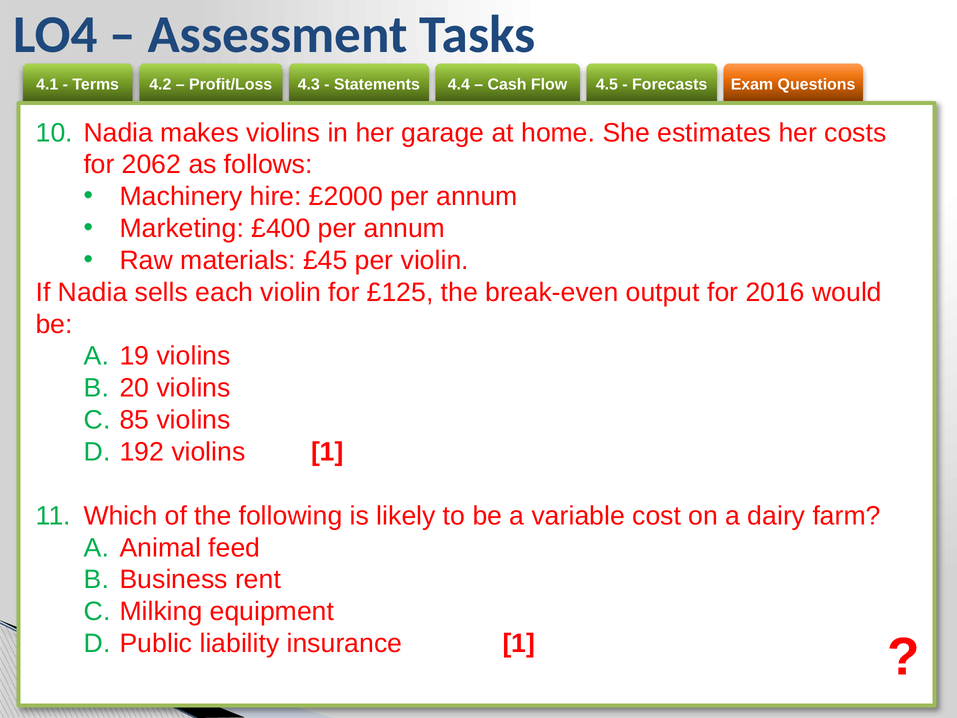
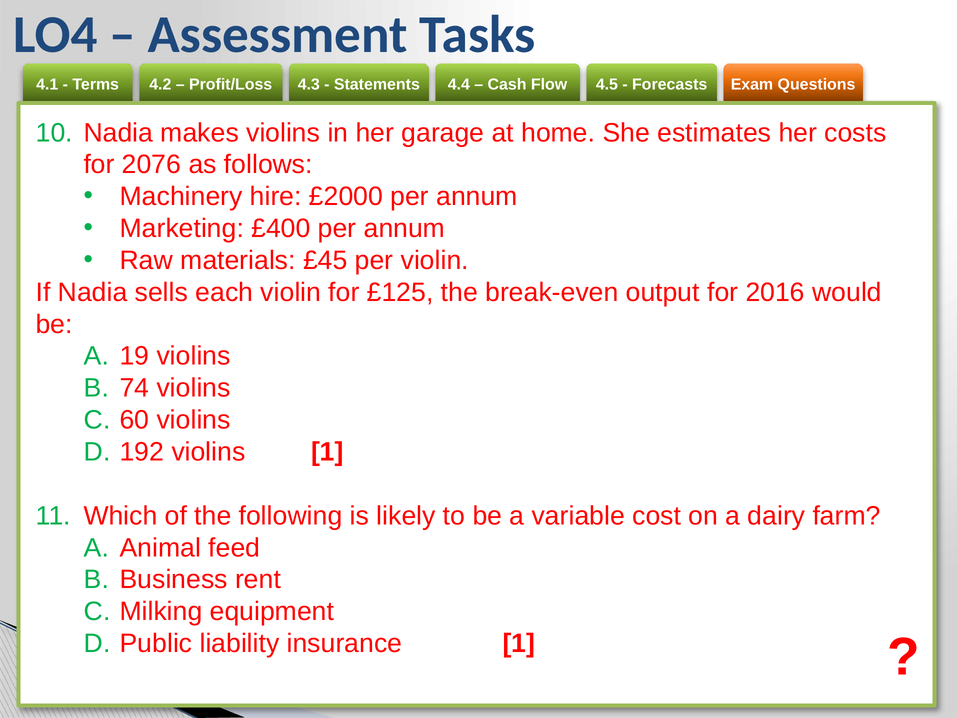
2062: 2062 -> 2076
20: 20 -> 74
85: 85 -> 60
